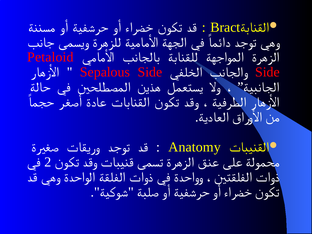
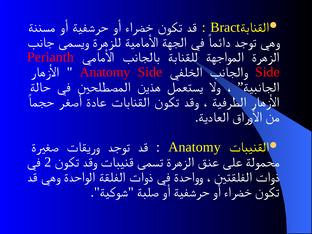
Petaloid: Petaloid -> Perianth
Sepalous at (105, 72): Sepalous -> Anatomy
